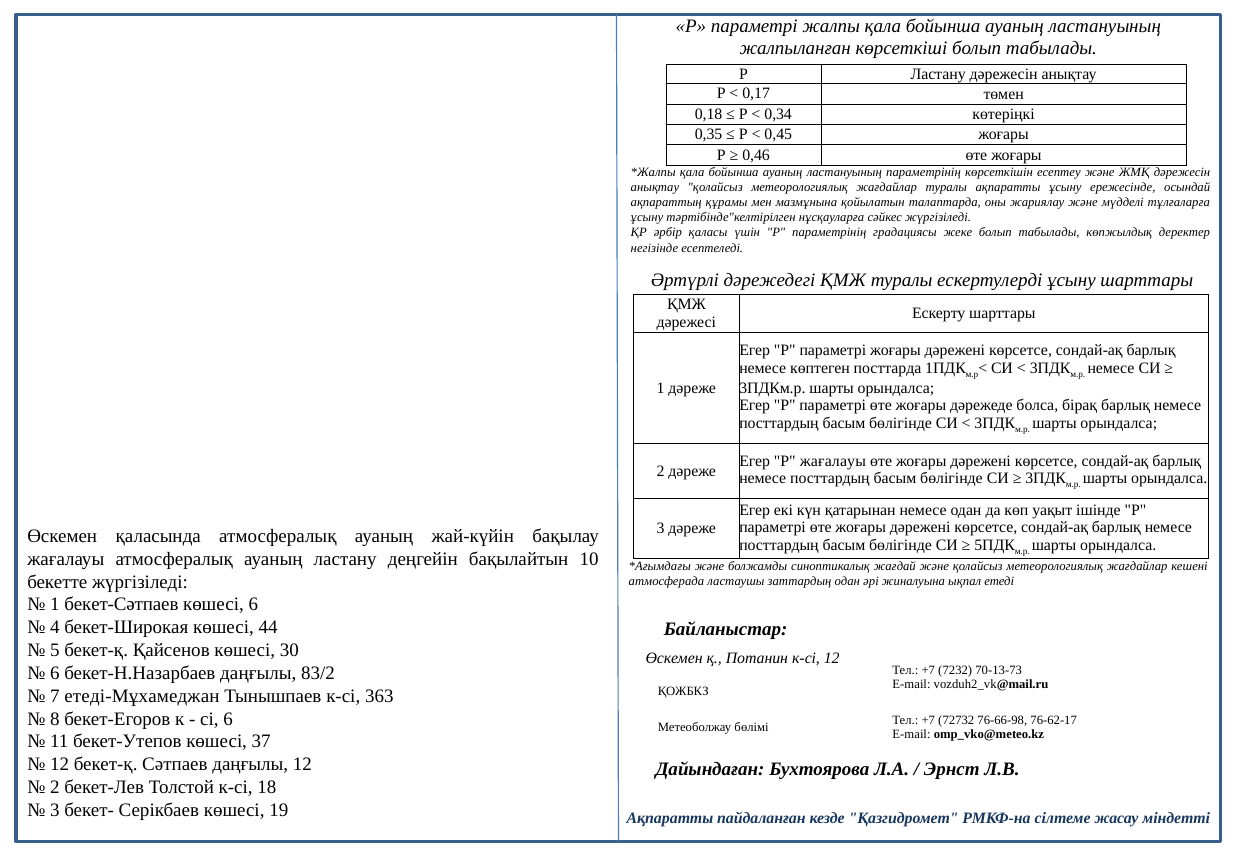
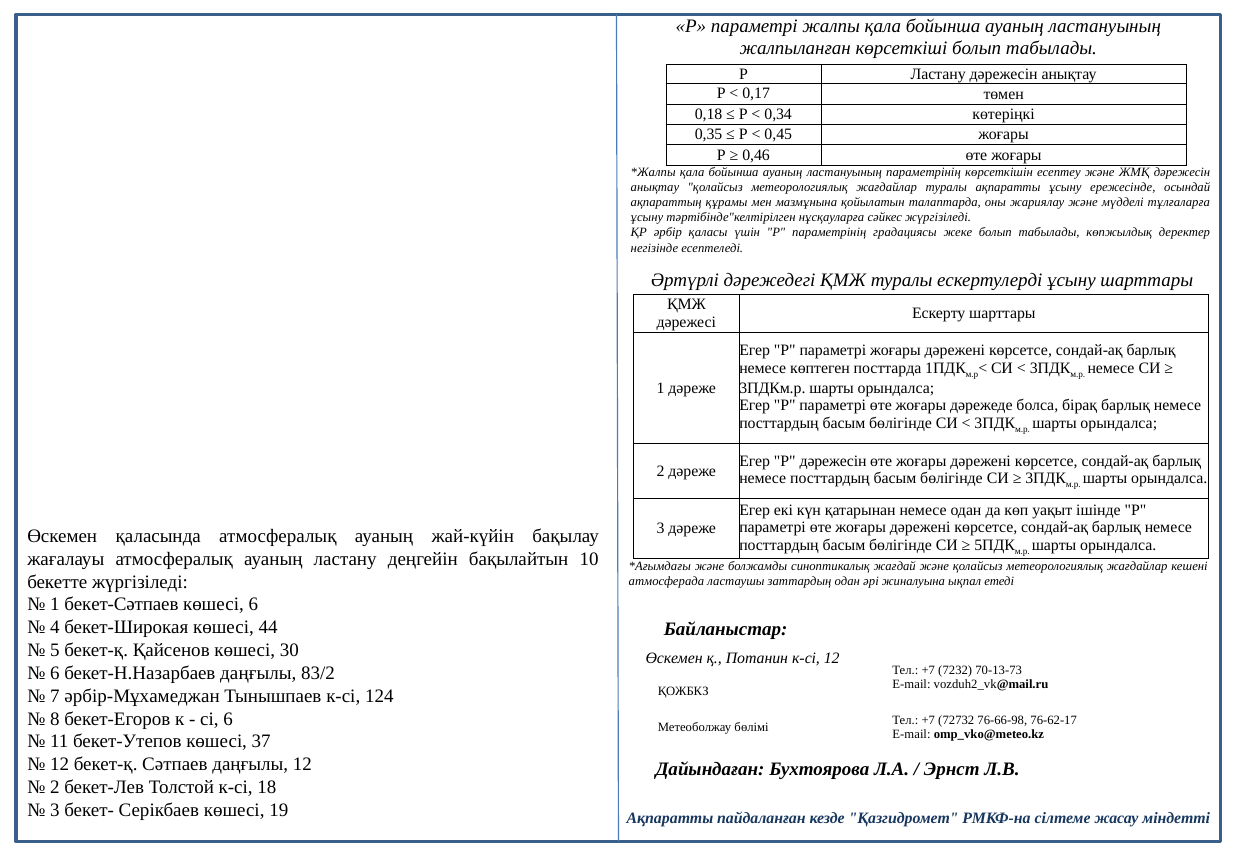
Р жағалауы: жағалауы -> дәрежесін
етеді-Мұхамеджан: етеді-Мұхамеджан -> әрбір-Мұхамеджан
363: 363 -> 124
